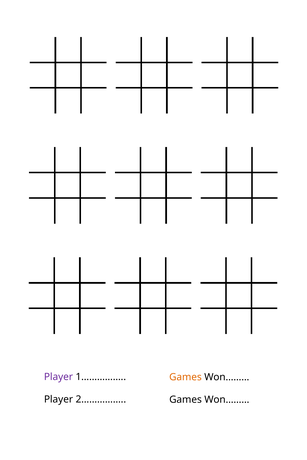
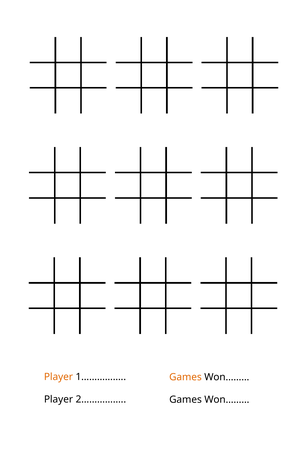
Player at (58, 377) colour: purple -> orange
